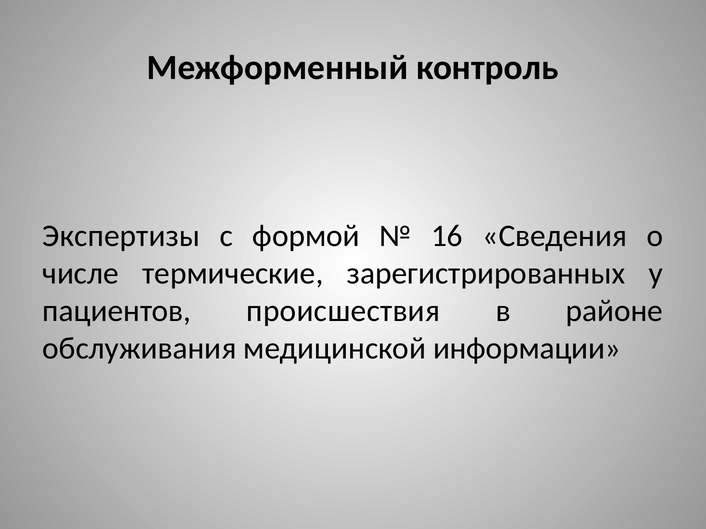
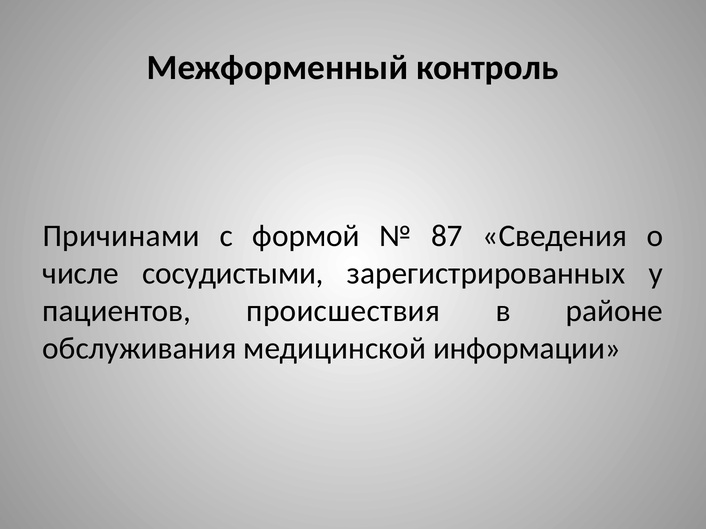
Экспертизы: Экспертизы -> Причинами
16: 16 -> 87
термические: термические -> сосудистыми
